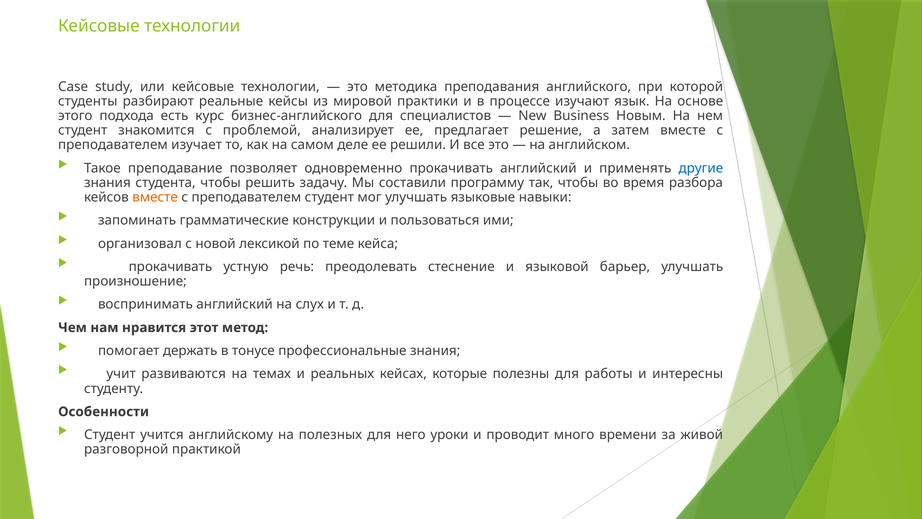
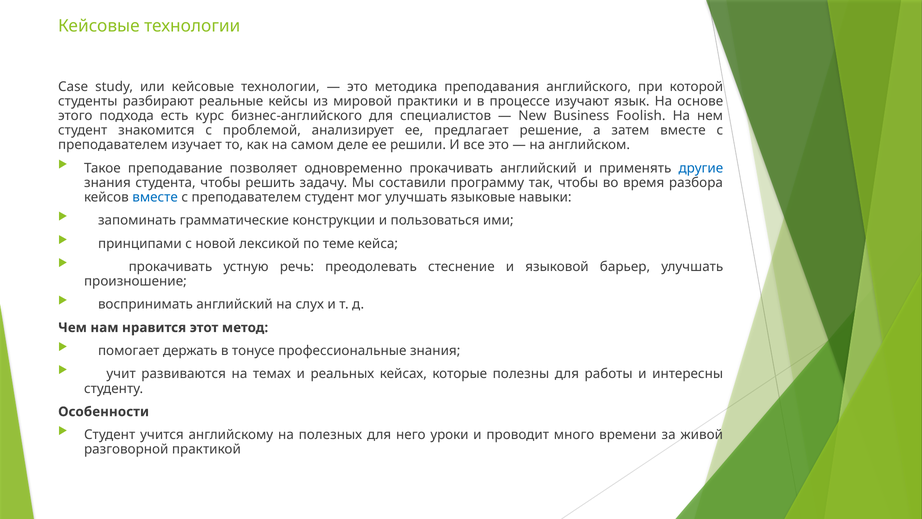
Новым: Новым -> Foolish
вместе at (155, 197) colour: orange -> blue
организовал: организовал -> принципами
